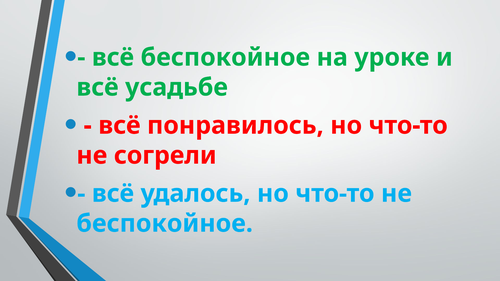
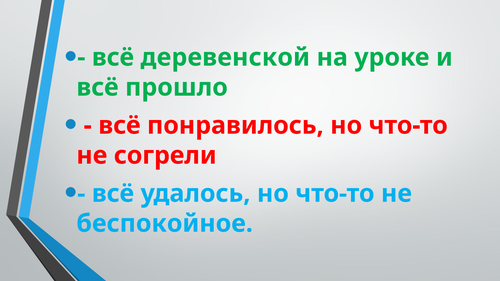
всё беспокойное: беспокойное -> деревенской
усадьбе: усадьбе -> прошло
